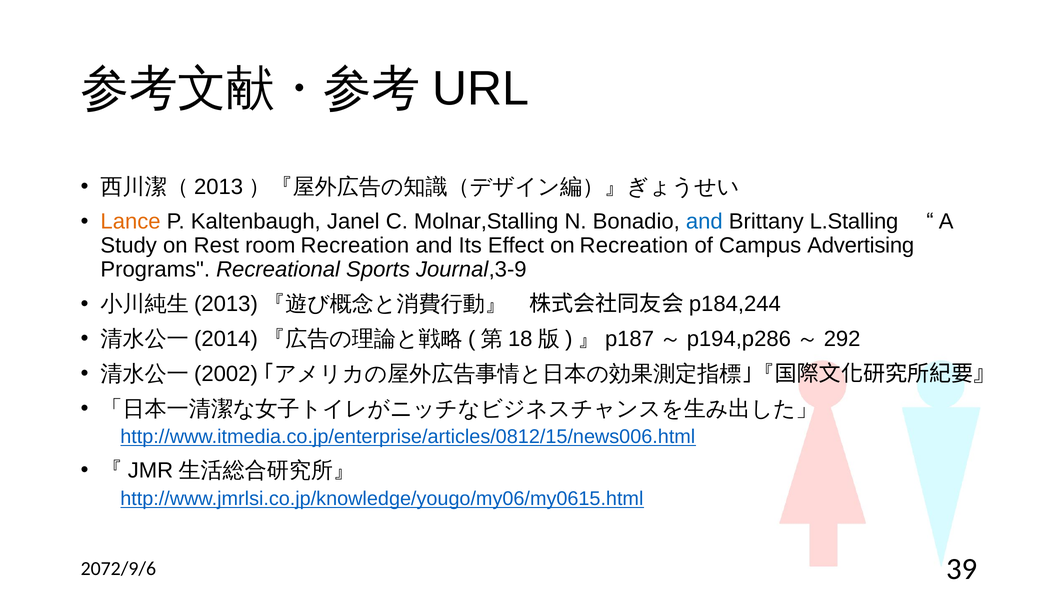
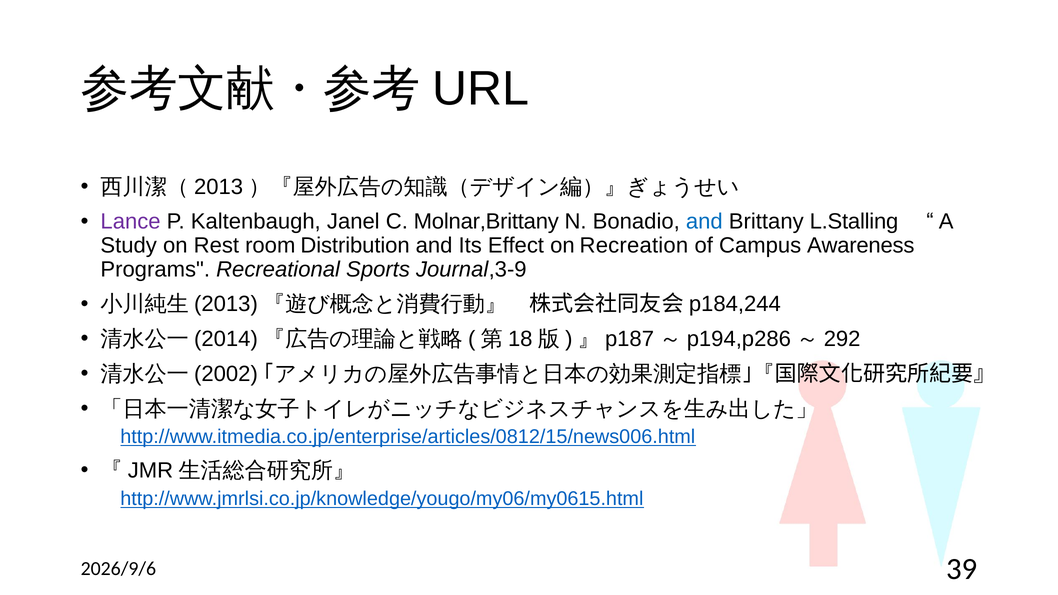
Lance colour: orange -> purple
Molnar,Stalling: Molnar,Stalling -> Molnar,Brittany
room Recreation: Recreation -> Distribution
Advertising: Advertising -> Awareness
2072/9/6: 2072/9/6 -> 2026/9/6
